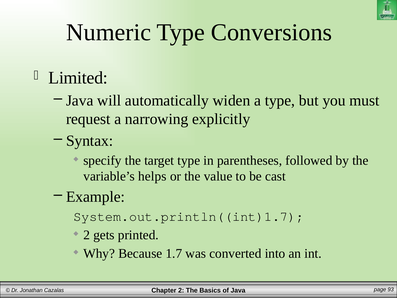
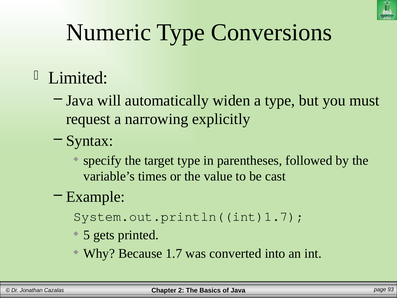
helps: helps -> times
2 at (87, 235): 2 -> 5
